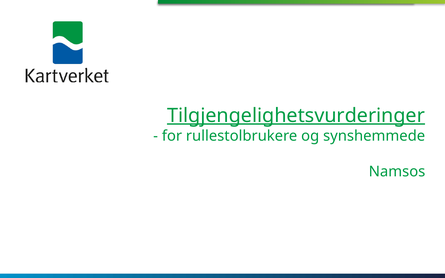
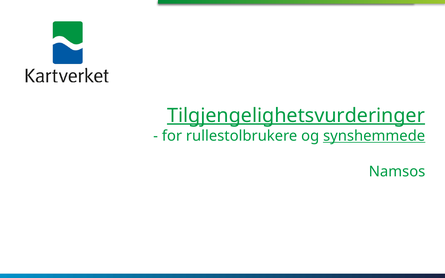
synshemmede underline: none -> present
